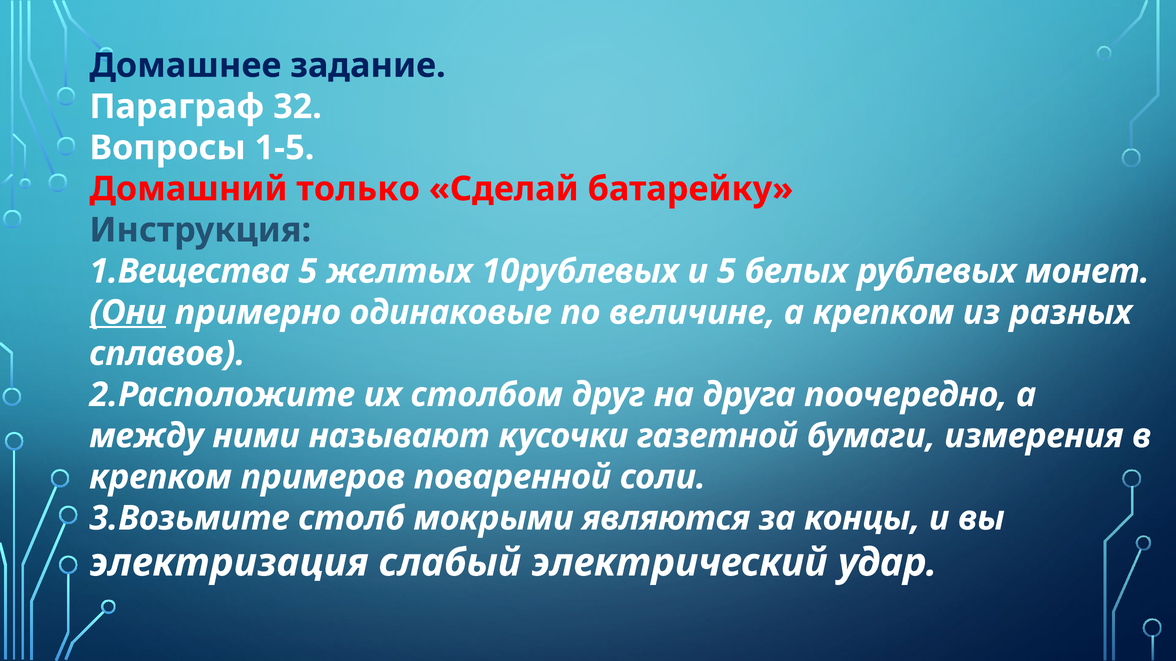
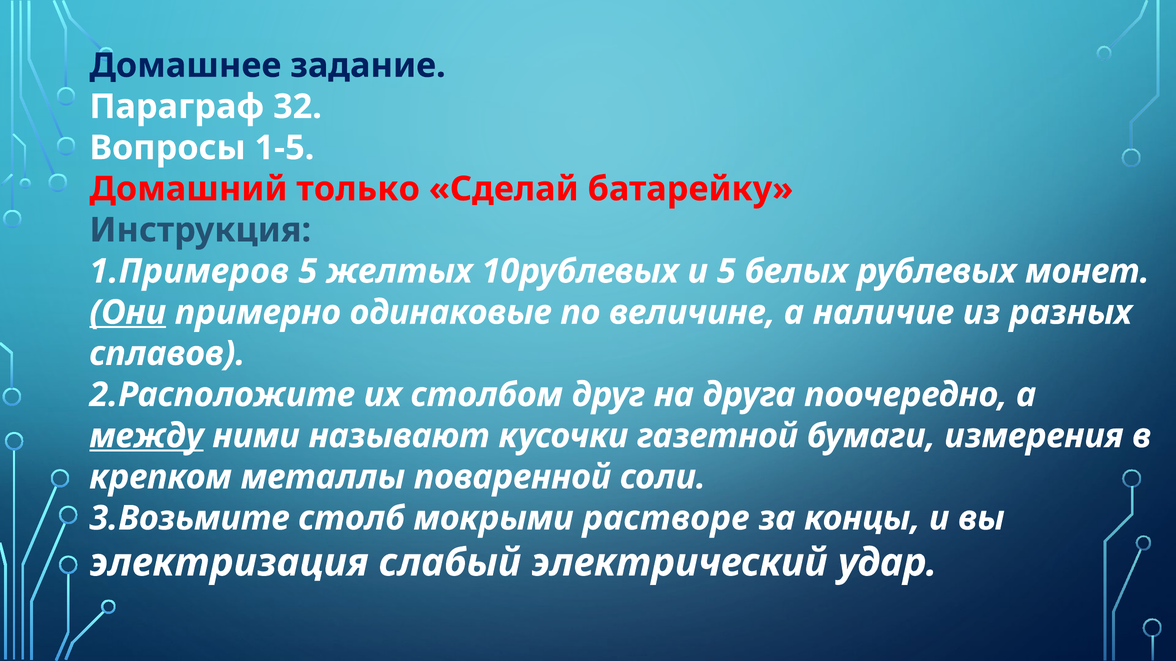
1.Вещества: 1.Вещества -> 1.Примеров
а крепком: крепком -> наличие
между underline: none -> present
примеров: примеров -> металлы
являются: являются -> растворе
